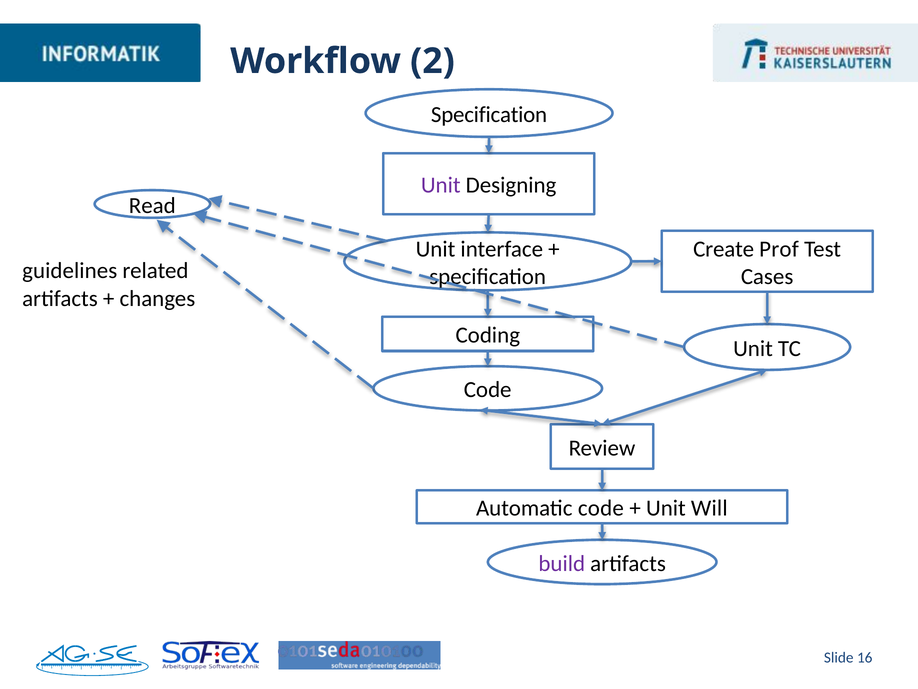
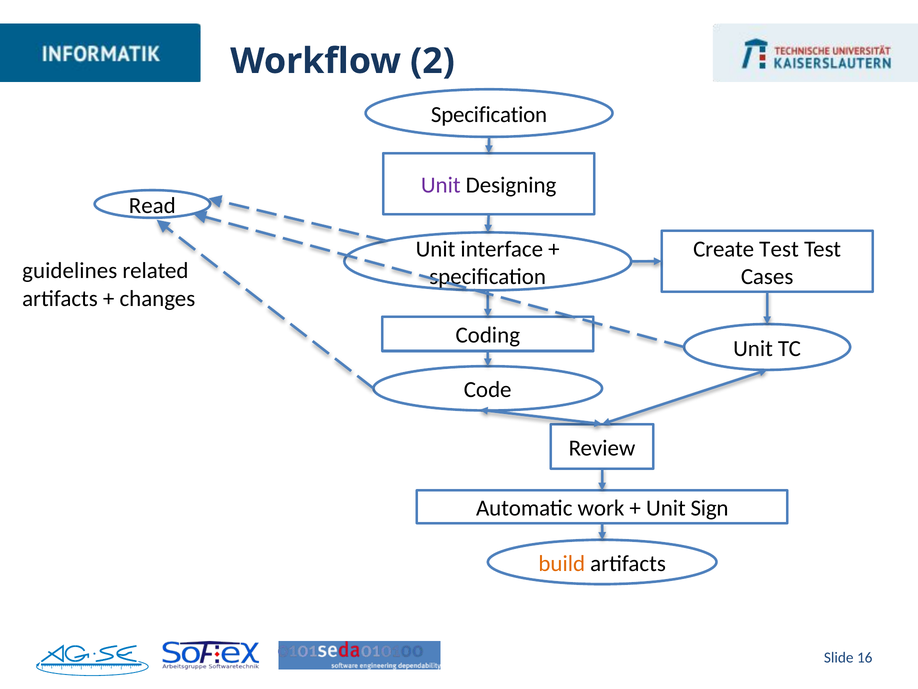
Create Prof: Prof -> Test
Automatic code: code -> work
Will: Will -> Sign
build colour: purple -> orange
